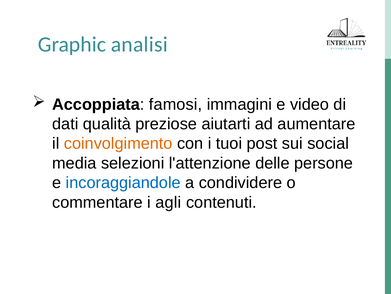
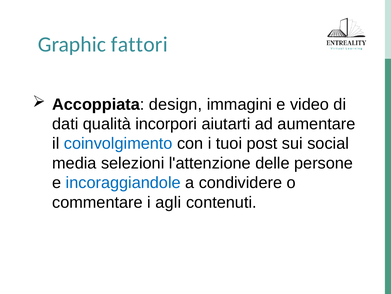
analisi: analisi -> fattori
famosi: famosi -> design
preziose: preziose -> incorpori
coinvolgimento colour: orange -> blue
